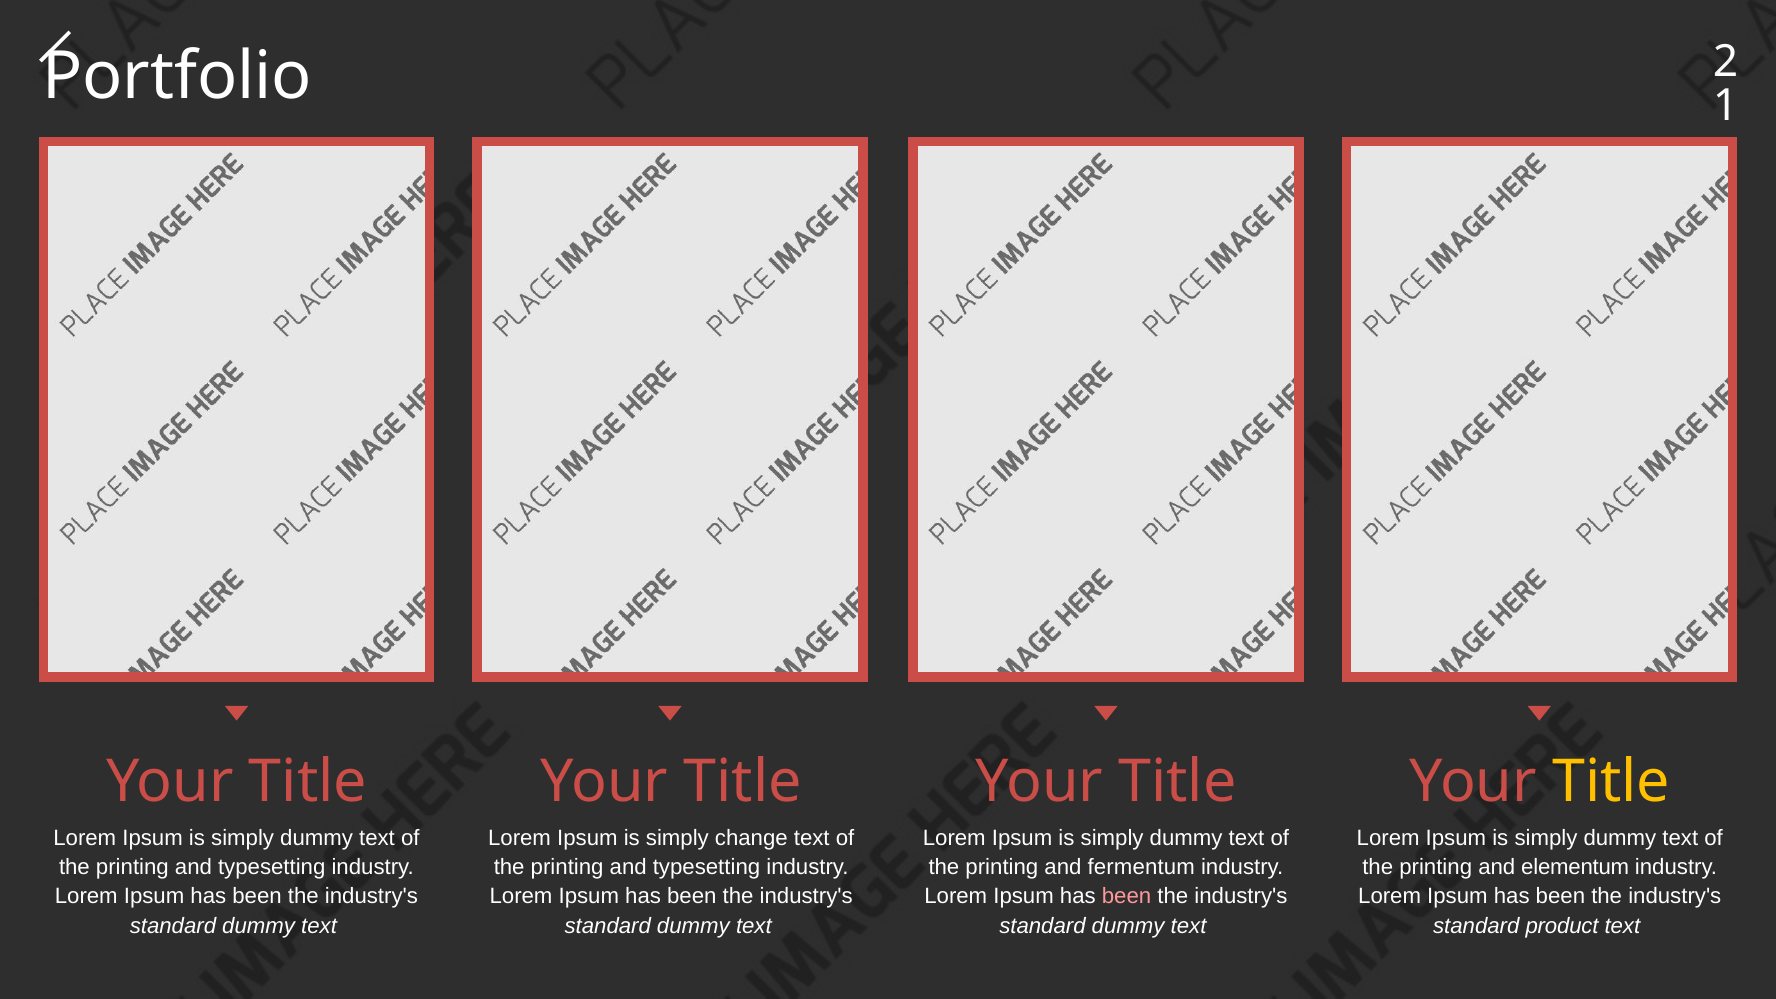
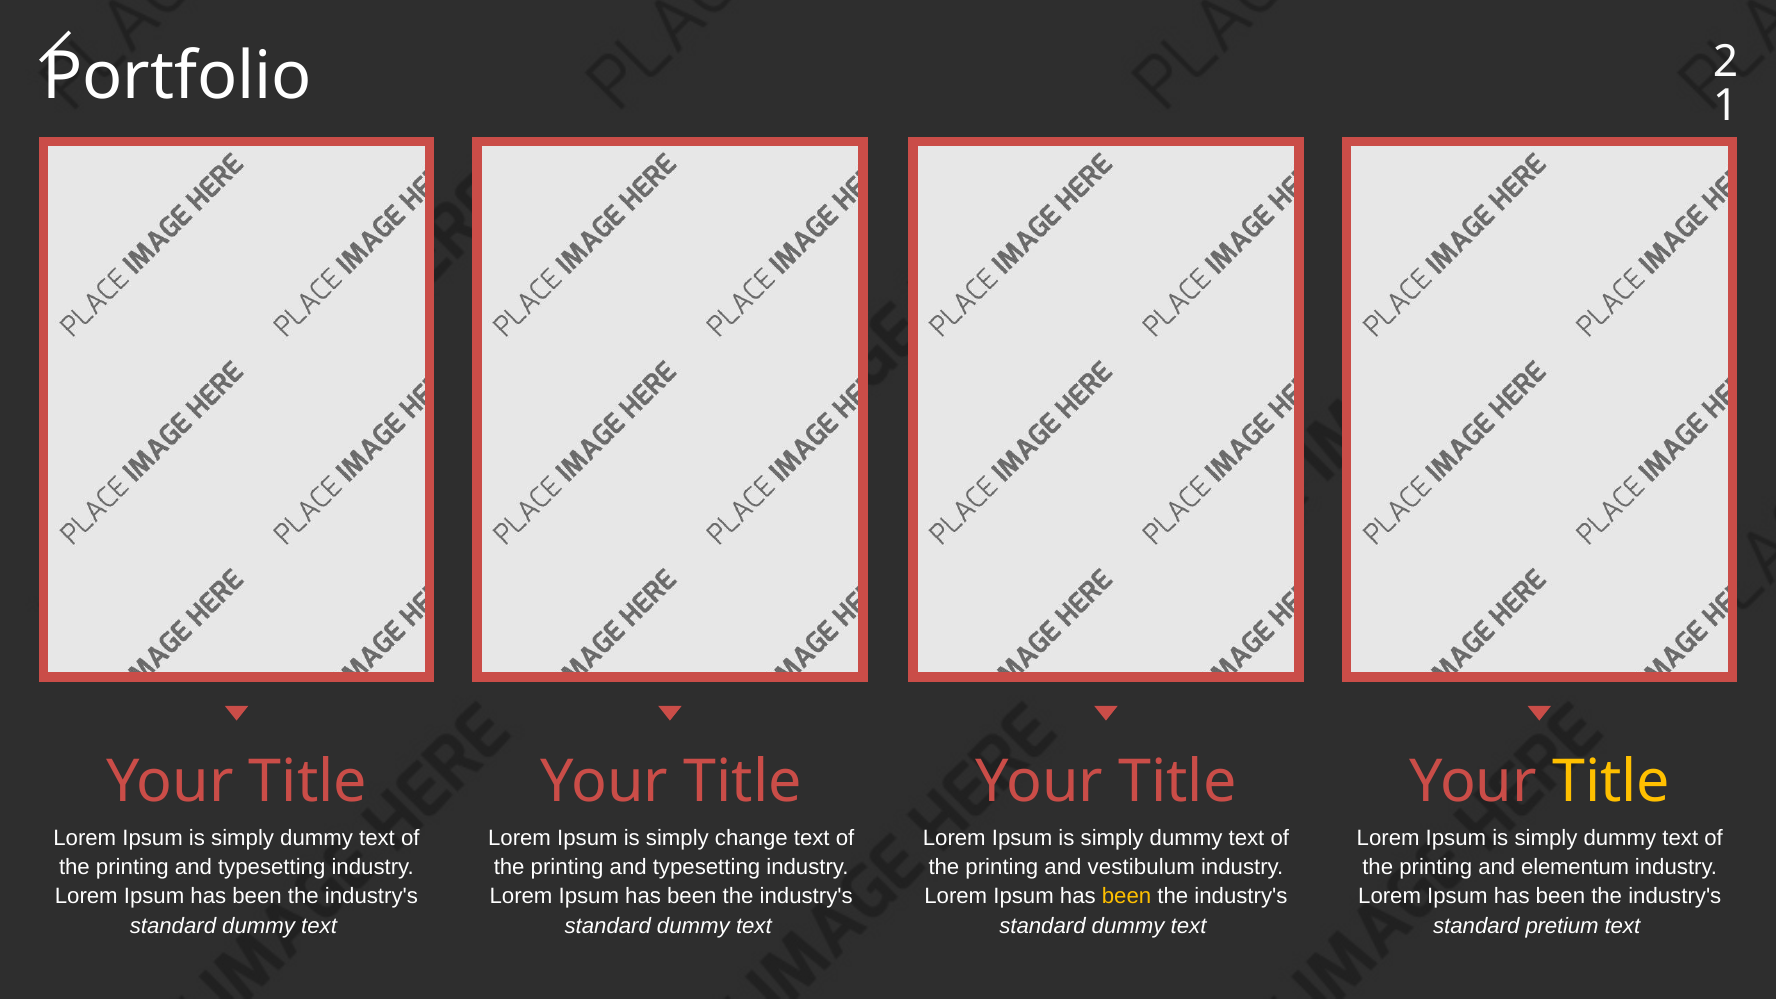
fermentum: fermentum -> vestibulum
been at (1127, 897) colour: pink -> yellow
product: product -> pretium
